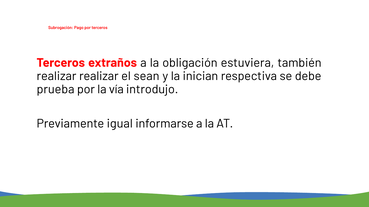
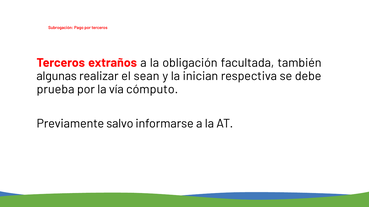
estuviera: estuviera -> facultada
realizar at (57, 76): realizar -> algunas
introdujo: introdujo -> cómputo
igual: igual -> salvo
